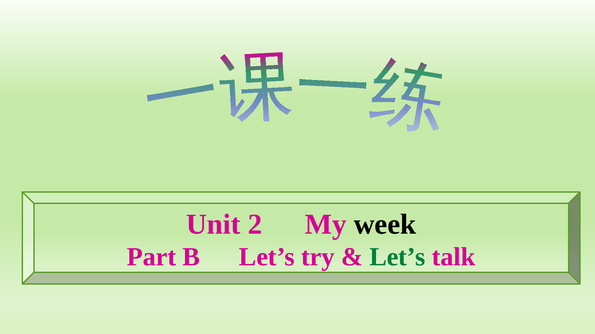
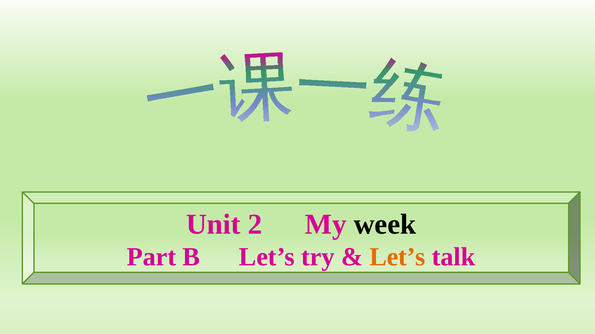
Let’s at (398, 257) colour: green -> orange
